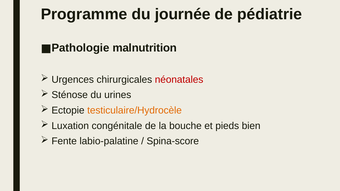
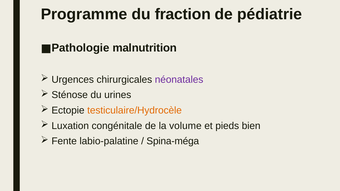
journée: journée -> fraction
néonatales colour: red -> purple
bouche: bouche -> volume
Spina-score: Spina-score -> Spina-méga
